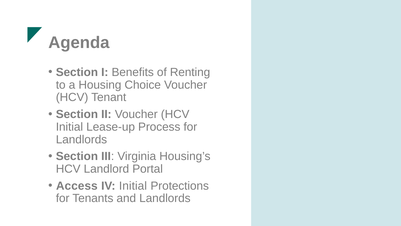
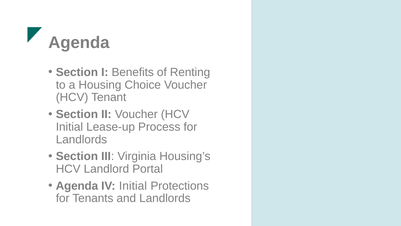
Access at (77, 185): Access -> Agenda
